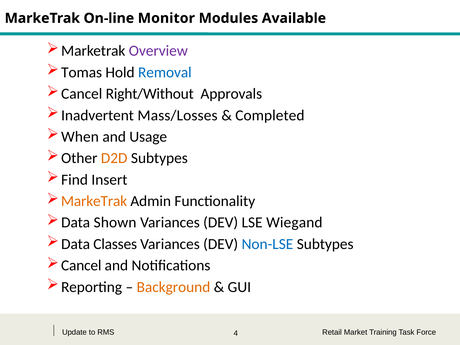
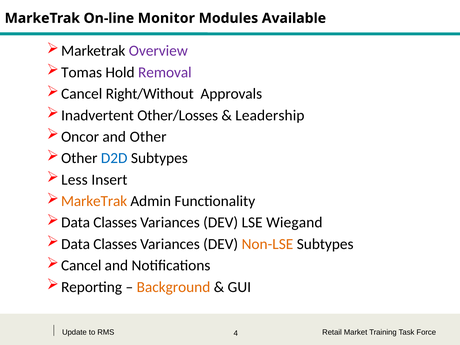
Removal colour: blue -> purple
Mass/Losses: Mass/Losses -> Other/Losses
Completed: Completed -> Leadership
When: When -> Oncor
and Usage: Usage -> Other
D2D colour: orange -> blue
Find: Find -> Less
Shown at (115, 223): Shown -> Classes
Non-LSE colour: blue -> orange
